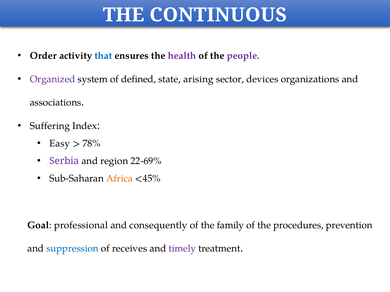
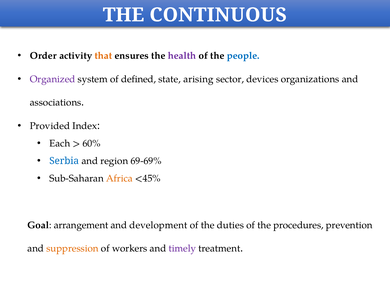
that colour: blue -> orange
people colour: purple -> blue
Suffering: Suffering -> Provided
Easy: Easy -> Each
78%: 78% -> 60%
Serbia colour: purple -> blue
22-69%: 22-69% -> 69-69%
professional: professional -> arrangement
consequently: consequently -> development
family: family -> duties
suppression colour: blue -> orange
receives: receives -> workers
